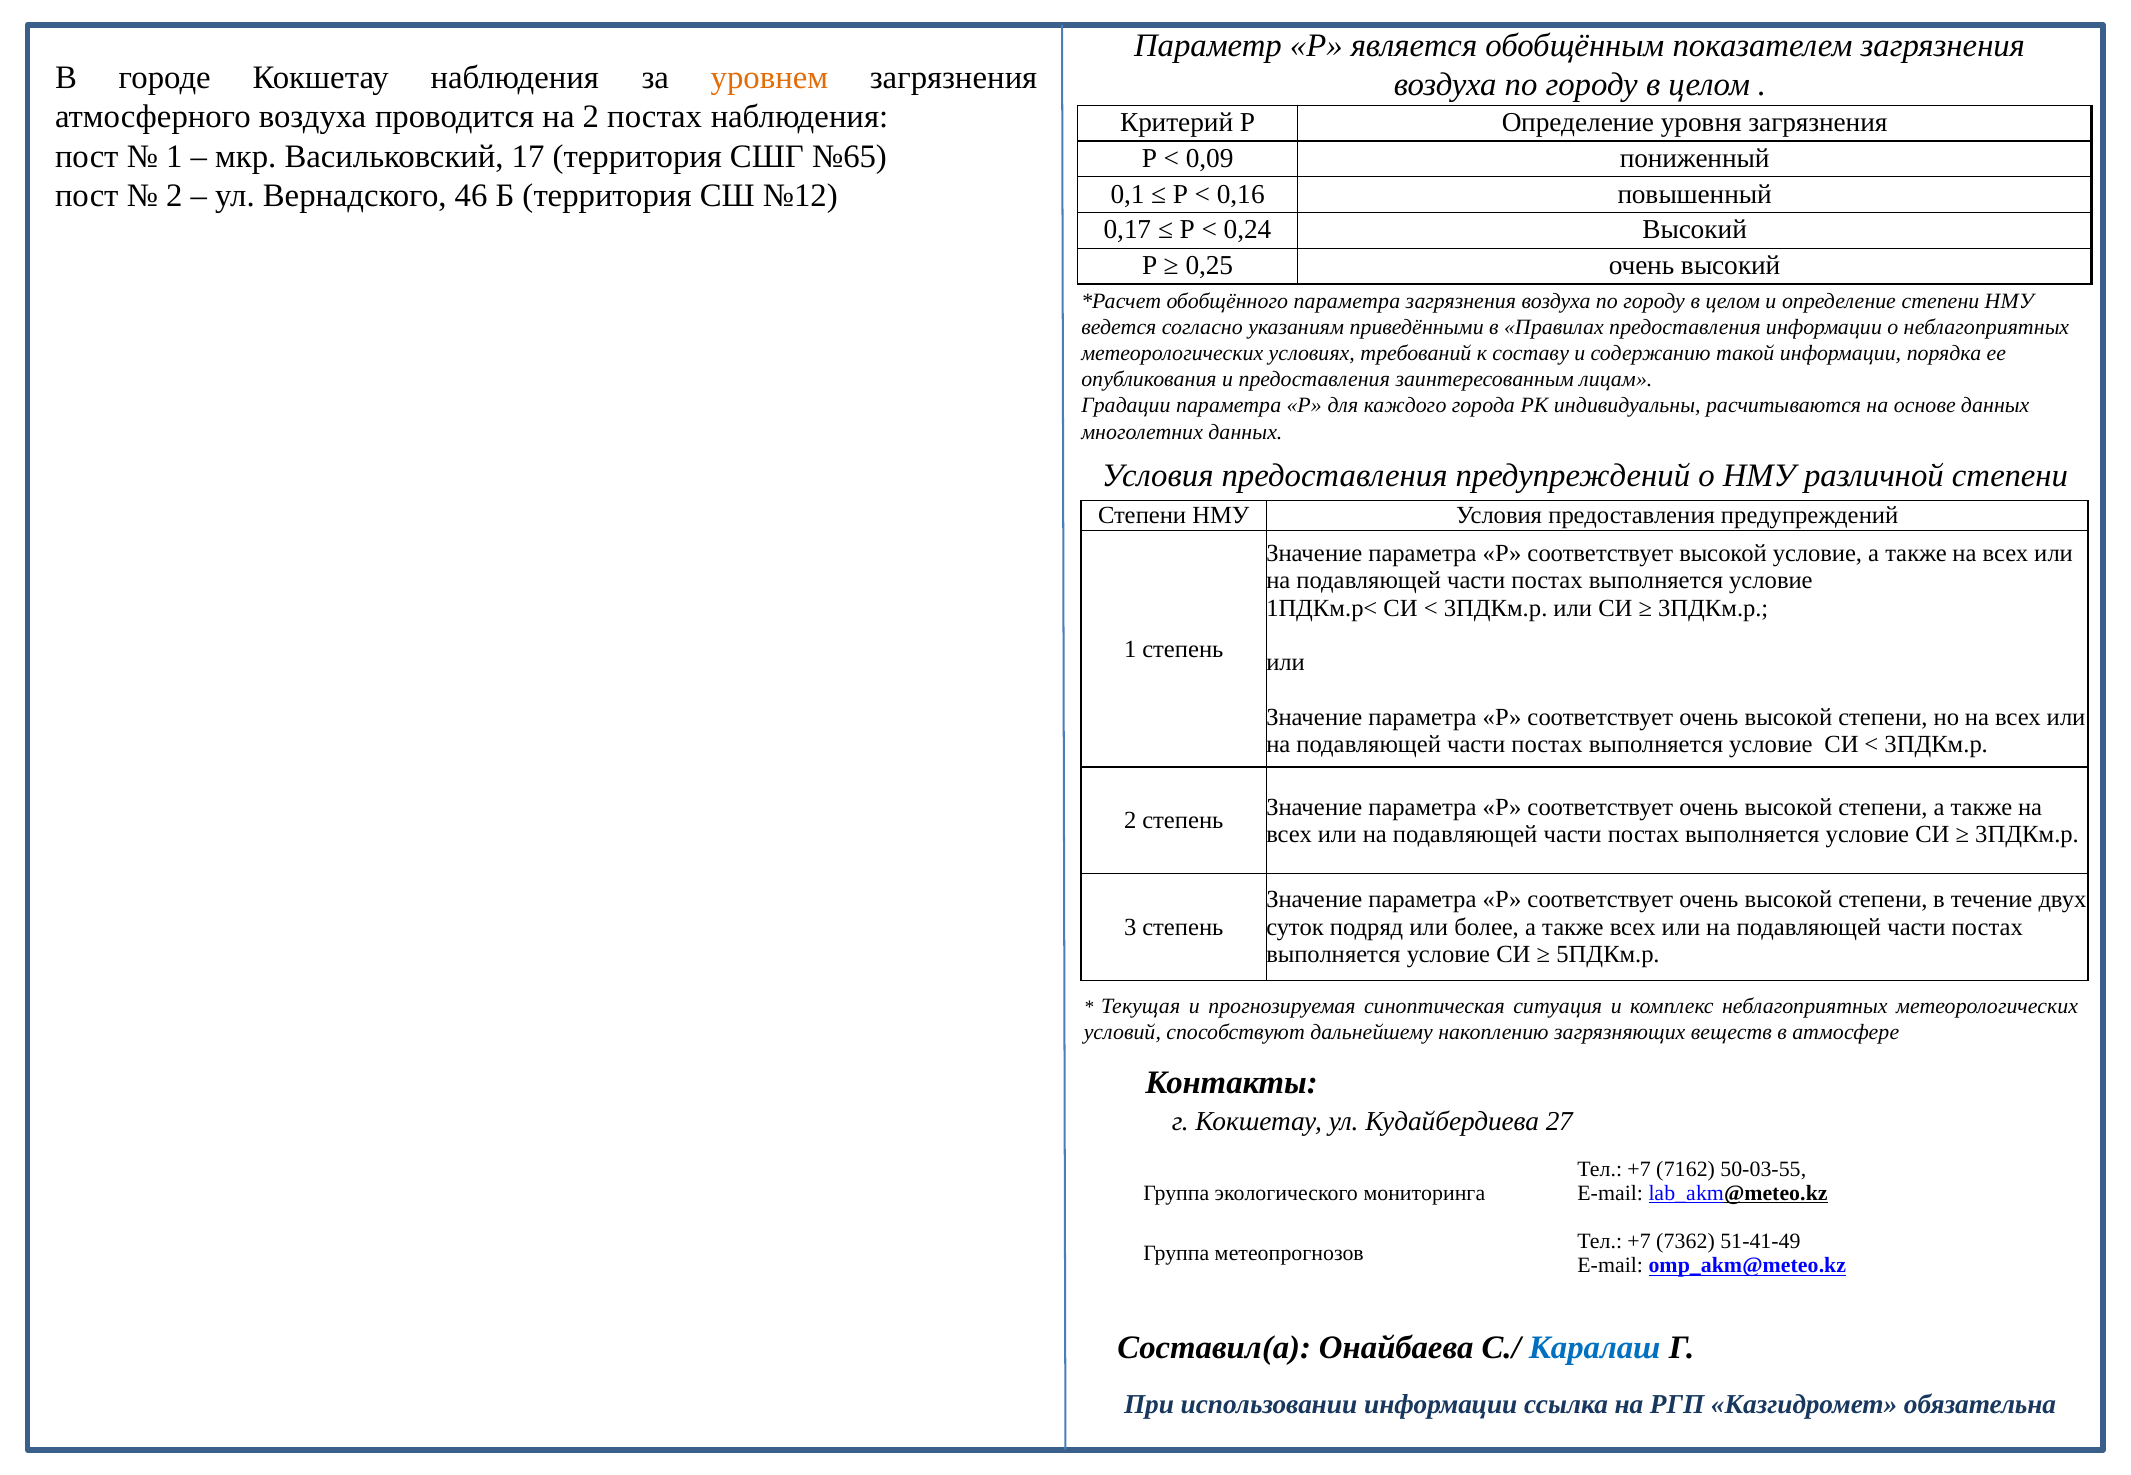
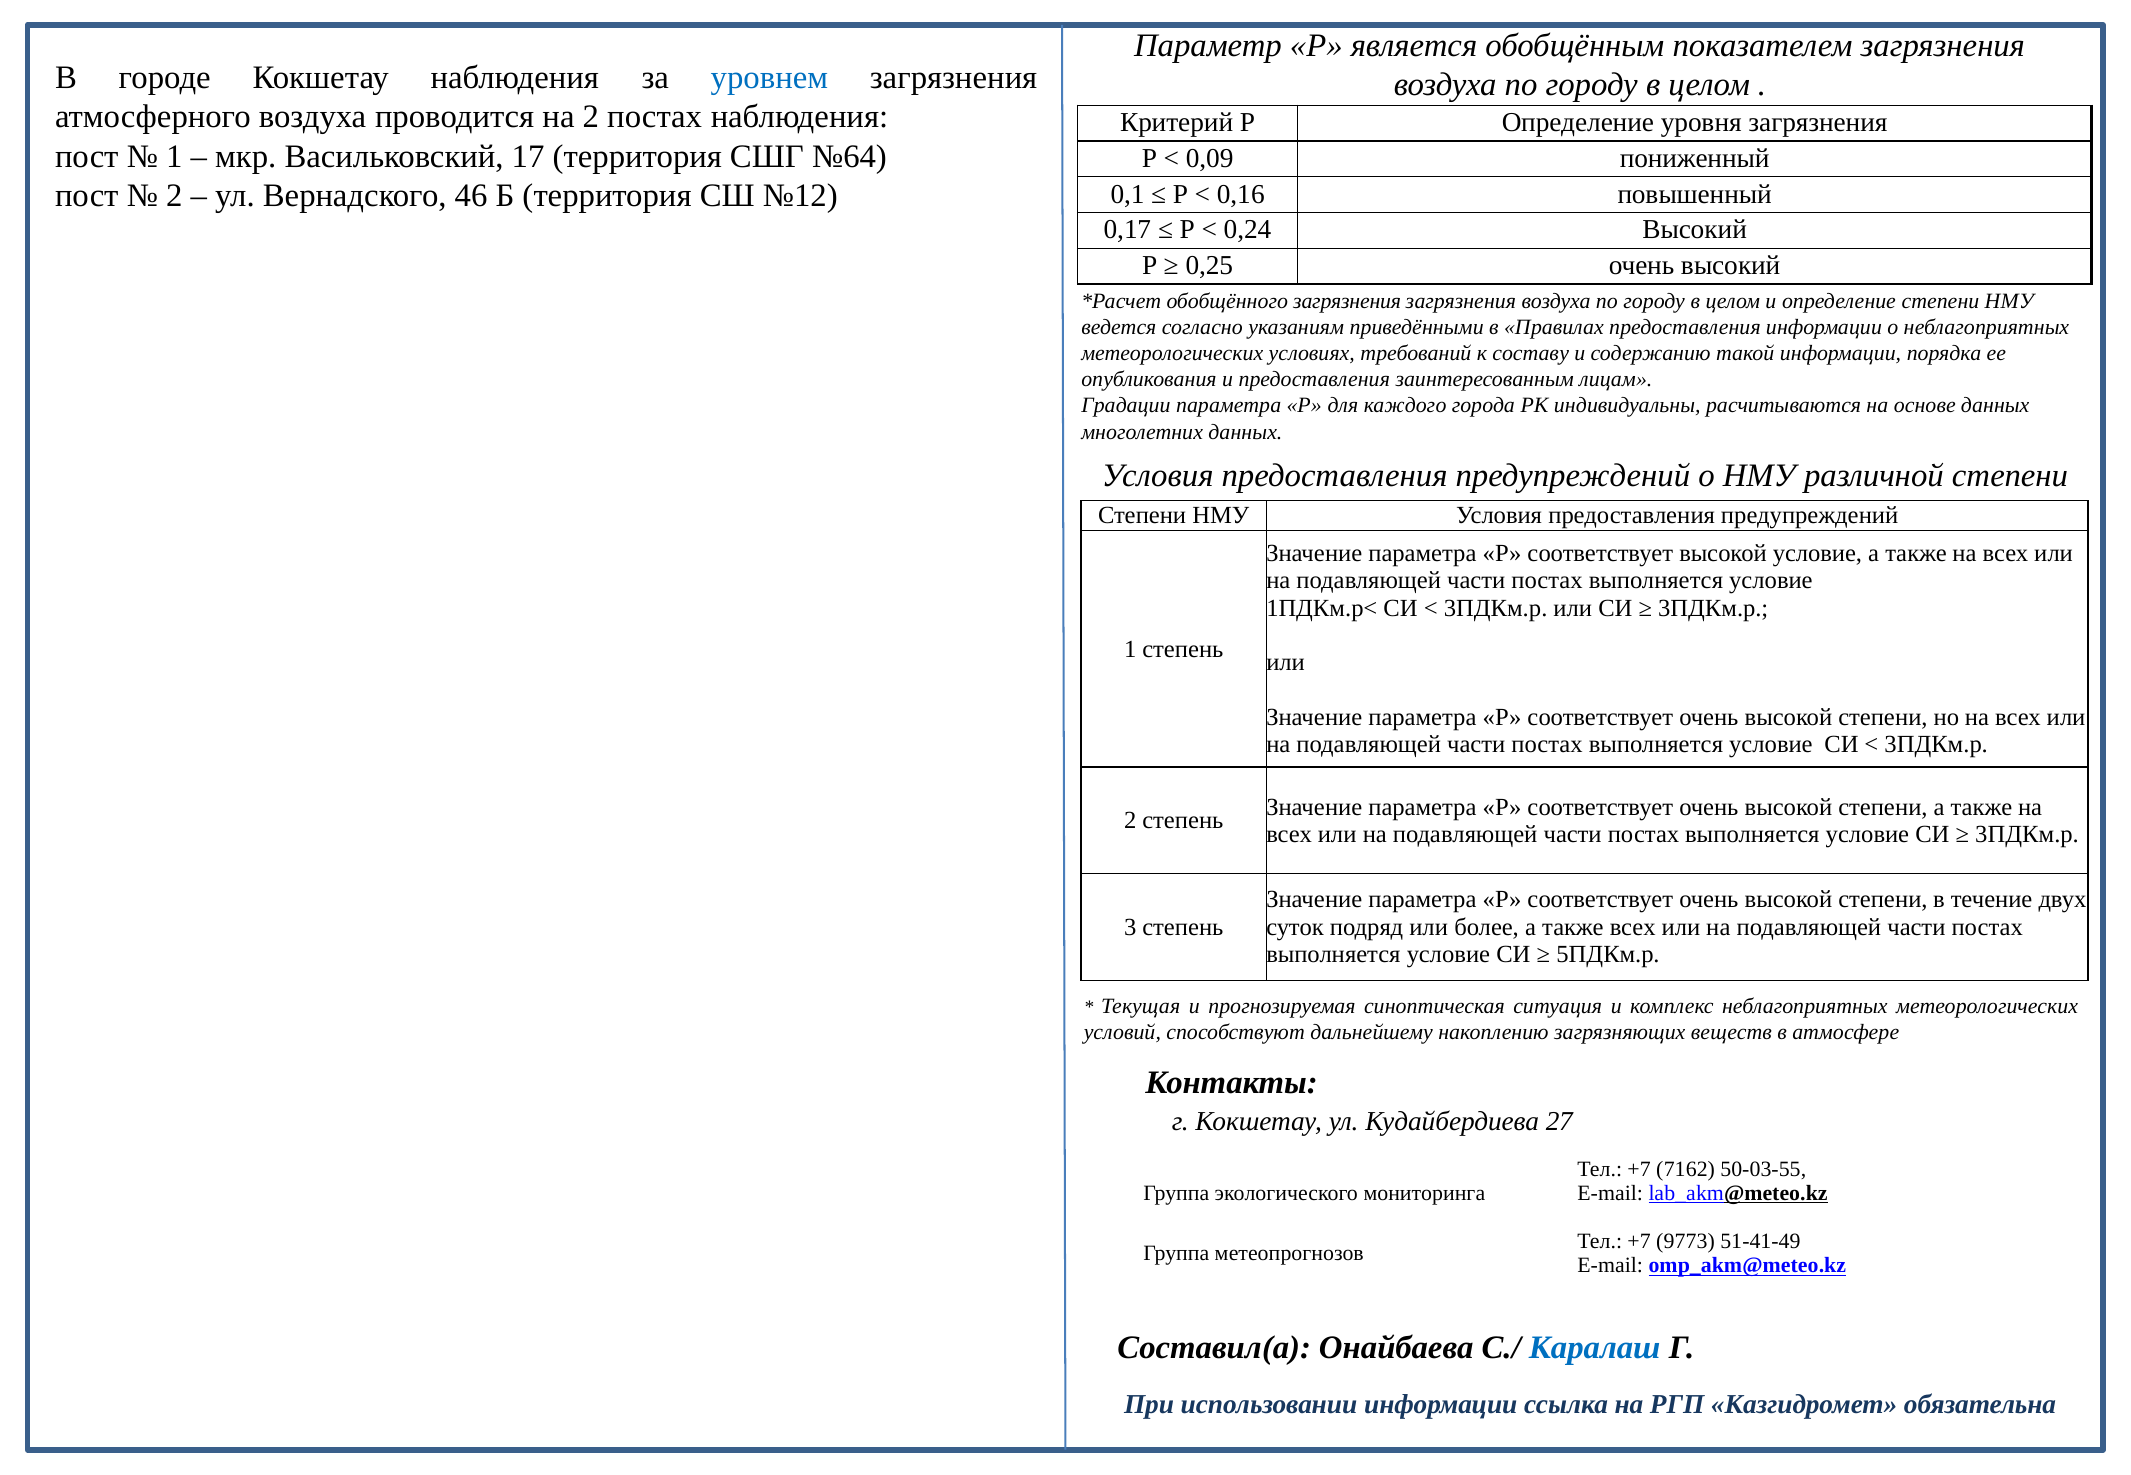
уровнем colour: orange -> blue
№65: №65 -> №64
обобщённого параметра: параметра -> загрязнения
7362: 7362 -> 9773
